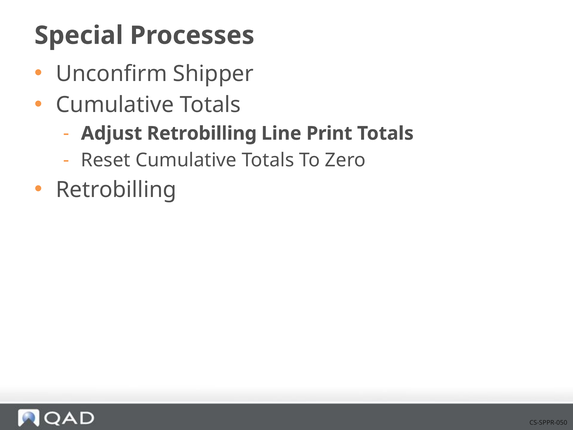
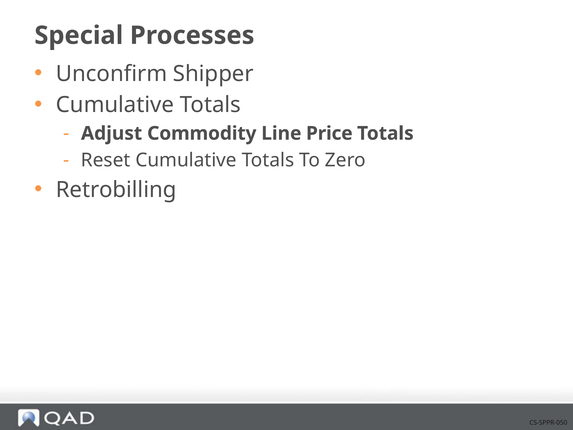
Adjust Retrobilling: Retrobilling -> Commodity
Print: Print -> Price
